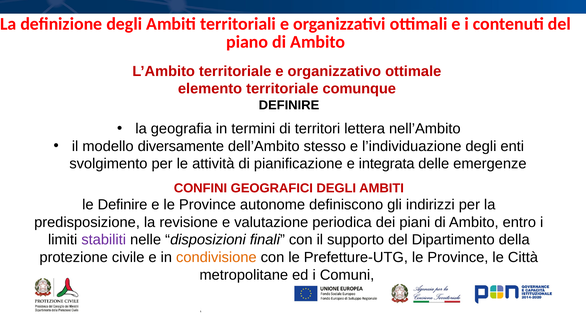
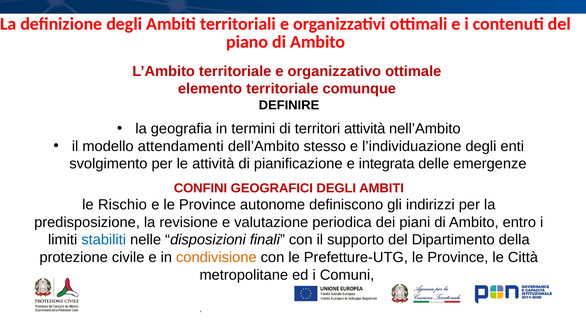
territori lettera: lettera -> attività
diversamente: diversamente -> attendamenti
le Definire: Definire -> Rischio
stabiliti colour: purple -> blue
